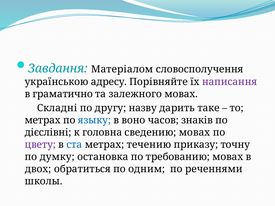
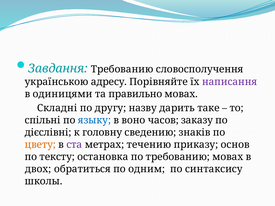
Завдання Матеріалом: Матеріалом -> Требованию
граматично: граматично -> одиницями
залежного: залежного -> правильно
метрах at (43, 120): метрах -> спільні
знаків: знаків -> заказу
головна: головна -> головну
сведению мовах: мовах -> знаків
цвету colour: purple -> orange
ста colour: blue -> purple
точну: точну -> основ
думку: думку -> тексту
реченнями: реченнями -> синтаксису
